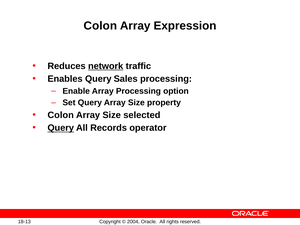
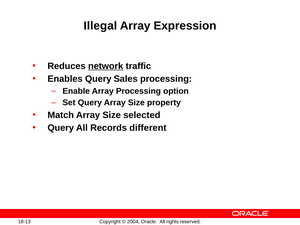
Colon at (100, 26): Colon -> Illegal
Colon at (61, 115): Colon -> Match
Query at (61, 128) underline: present -> none
operator: operator -> different
